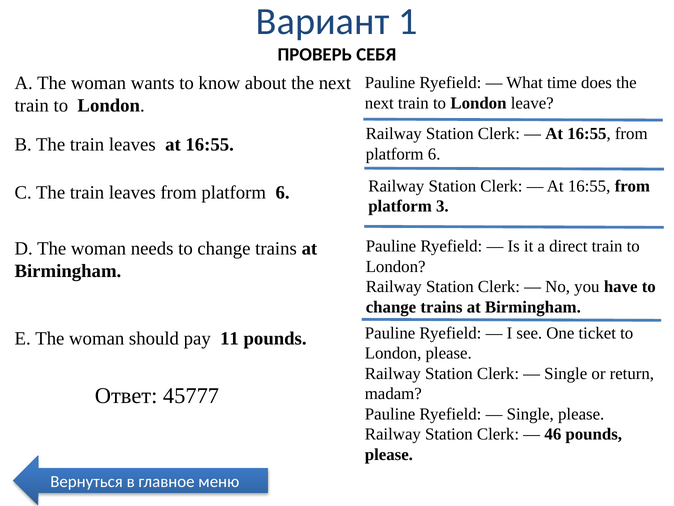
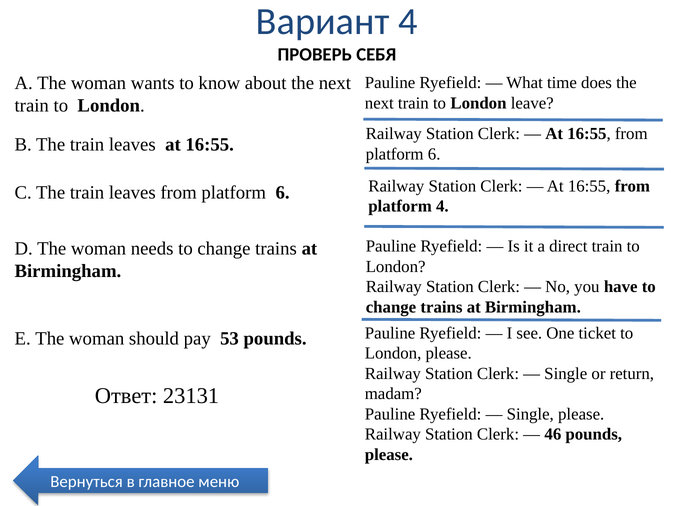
Вариант 1: 1 -> 4
platform 3: 3 -> 4
11: 11 -> 53
45777: 45777 -> 23131
